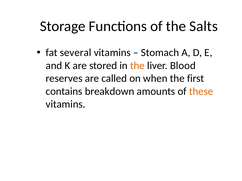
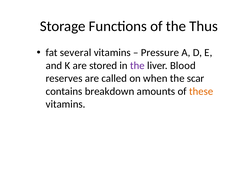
Salts: Salts -> Thus
Stomach: Stomach -> Pressure
the at (137, 66) colour: orange -> purple
first: first -> scar
